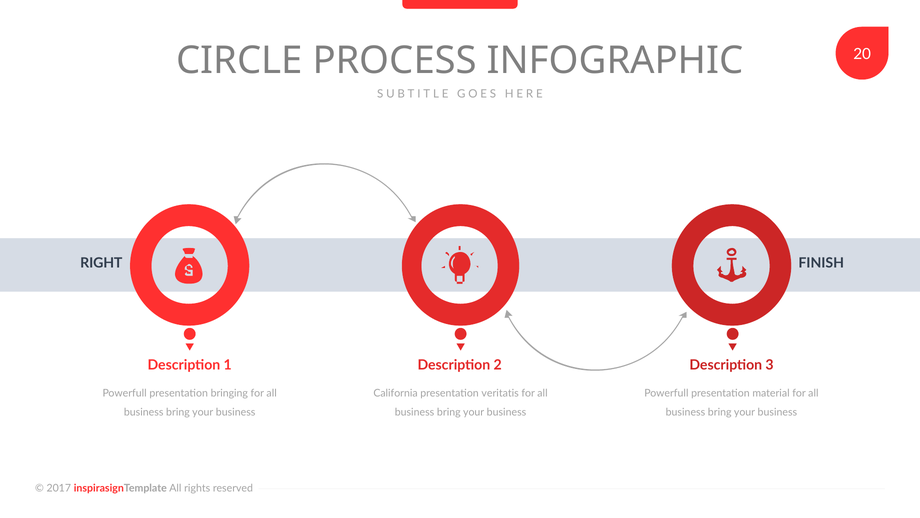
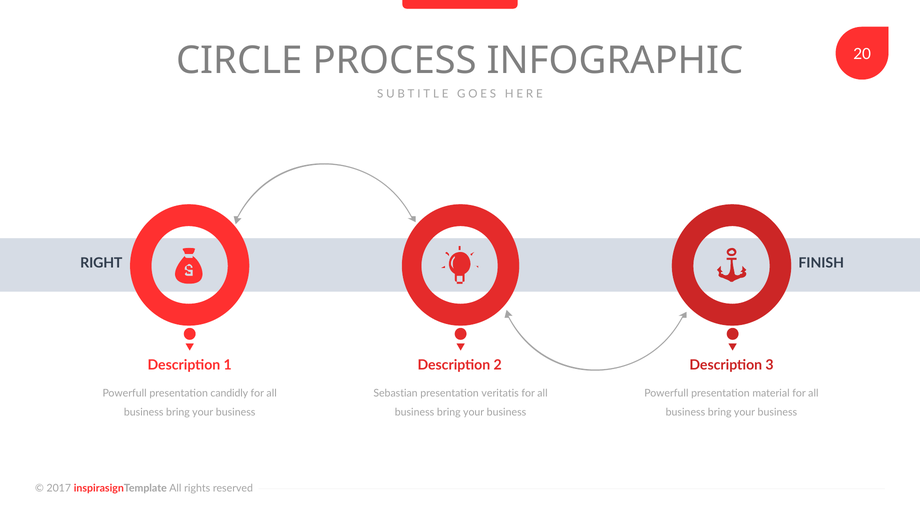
bringing: bringing -> candidly
California: California -> Sebastian
